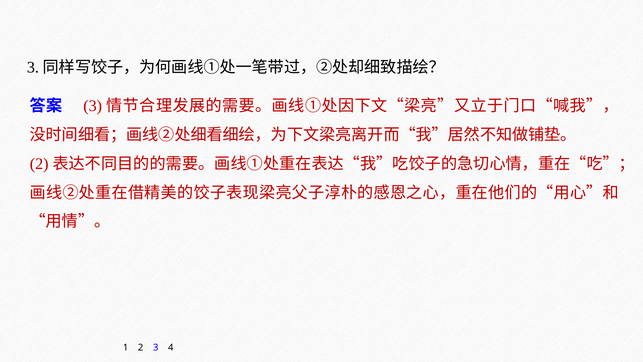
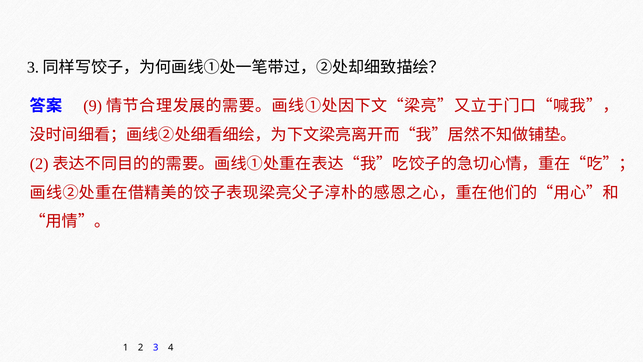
3 at (93, 106): 3 -> 9
